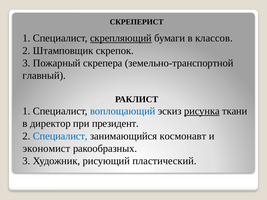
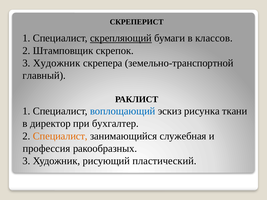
Пожарный at (57, 63): Пожарный -> Художник
рисунка underline: present -> none
президент: президент -> бухгалтер
Специалист at (60, 136) colour: blue -> orange
космонавт: космонавт -> служебная
экономист: экономист -> профессия
